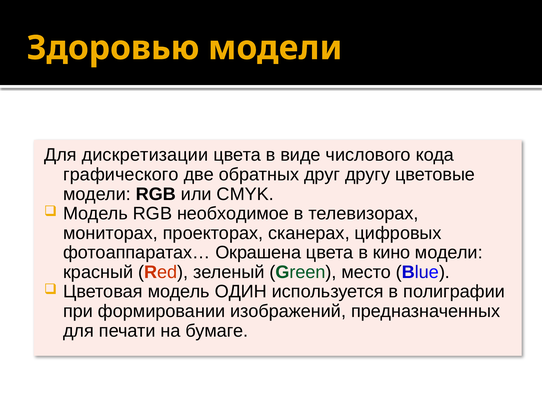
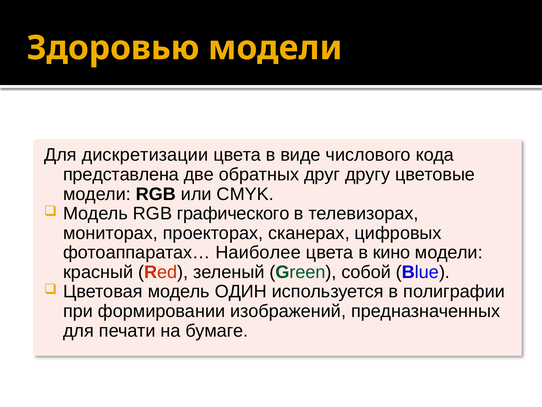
графического: графического -> представлена
необходимое: необходимое -> графического
Окрашена: Окрашена -> Наиболее
место: место -> собой
